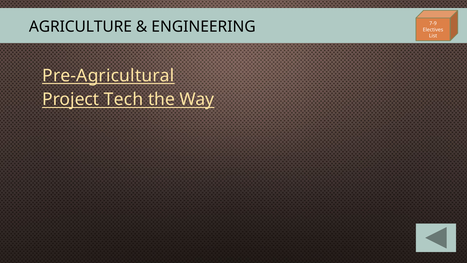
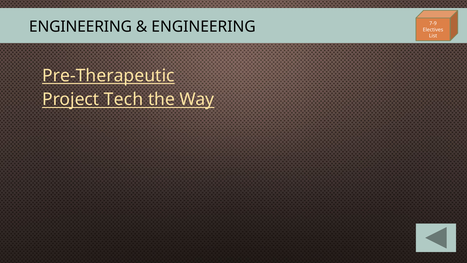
AGRICULTURE at (80, 27): AGRICULTURE -> ENGINEERING
Pre-Agricultural: Pre-Agricultural -> Pre-Therapeutic
